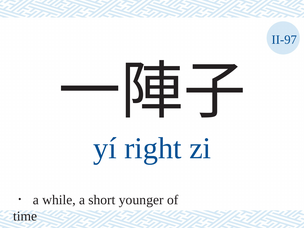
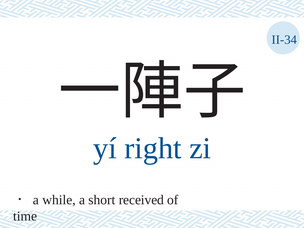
II-97: II-97 -> II-34
younger: younger -> received
